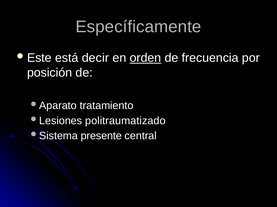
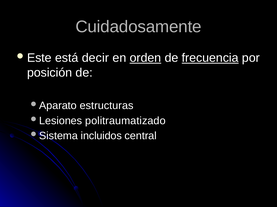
Específicamente: Específicamente -> Cuidadosamente
frecuencia underline: none -> present
tratamiento: tratamiento -> estructuras
presente: presente -> incluidos
